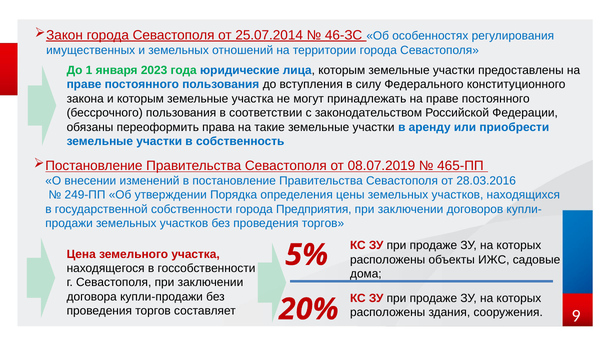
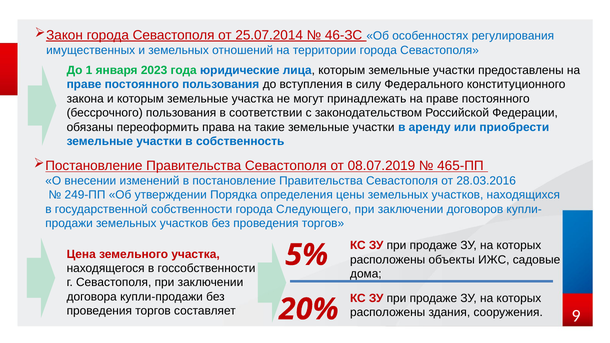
Предприятия: Предприятия -> Следующего
